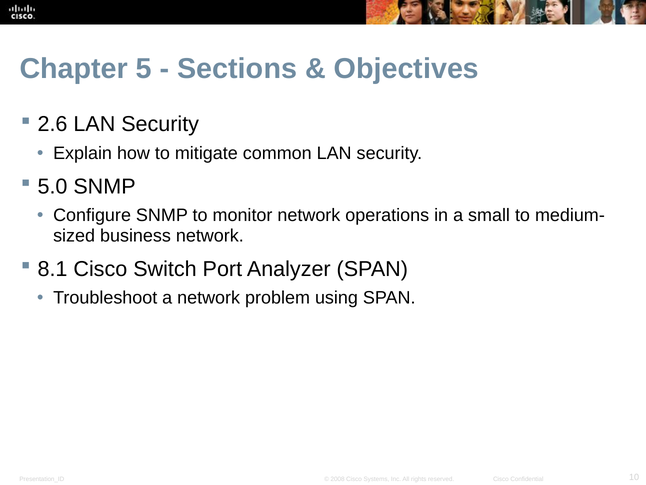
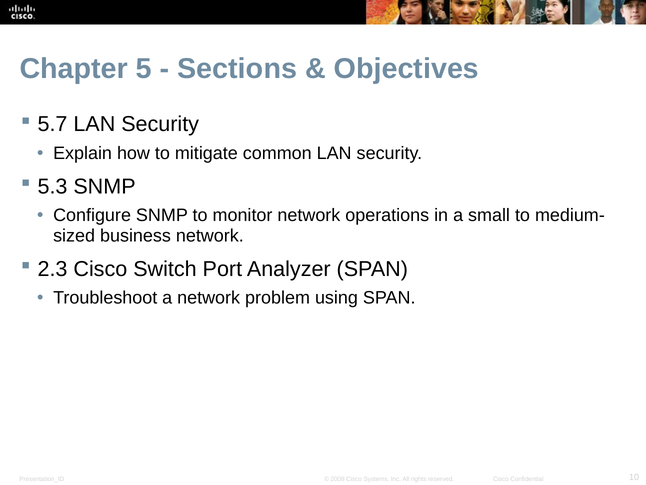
2.6: 2.6 -> 5.7
5.0: 5.0 -> 5.3
8.1: 8.1 -> 2.3
